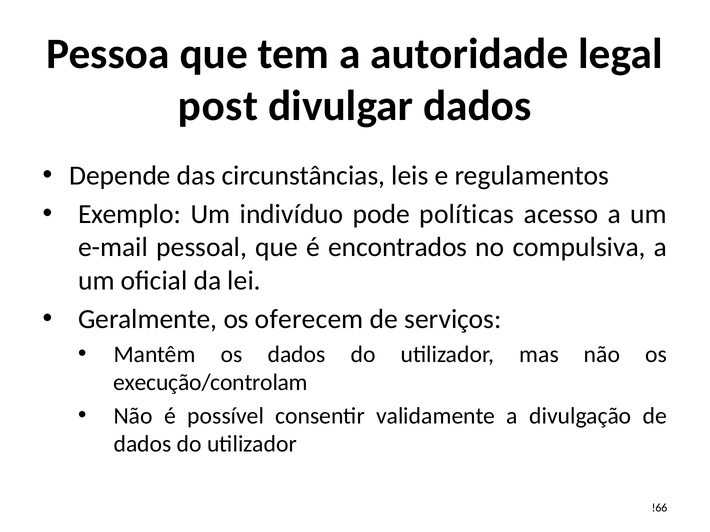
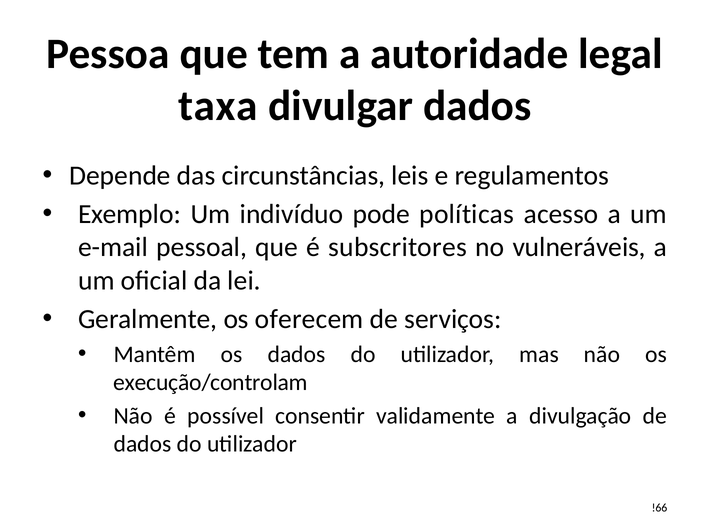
post: post -> taxa
encontrados: encontrados -> subscritores
compulsiva: compulsiva -> vulneráveis
